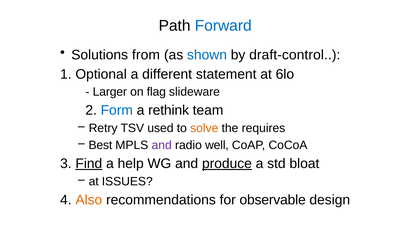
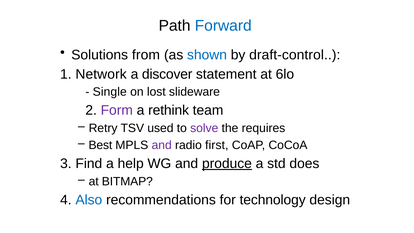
Optional: Optional -> Network
different: different -> discover
Larger: Larger -> Single
flag: flag -> lost
Form colour: blue -> purple
solve colour: orange -> purple
well: well -> first
Find underline: present -> none
bloat: bloat -> does
ISSUES: ISSUES -> BITMAP
Also colour: orange -> blue
observable: observable -> technology
